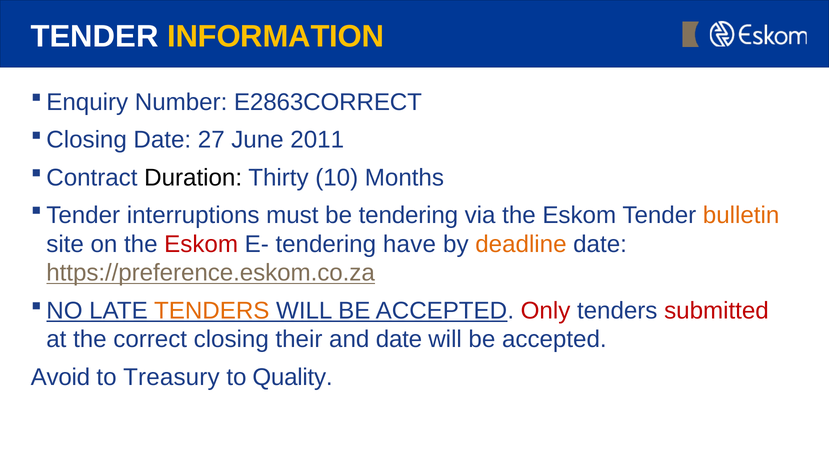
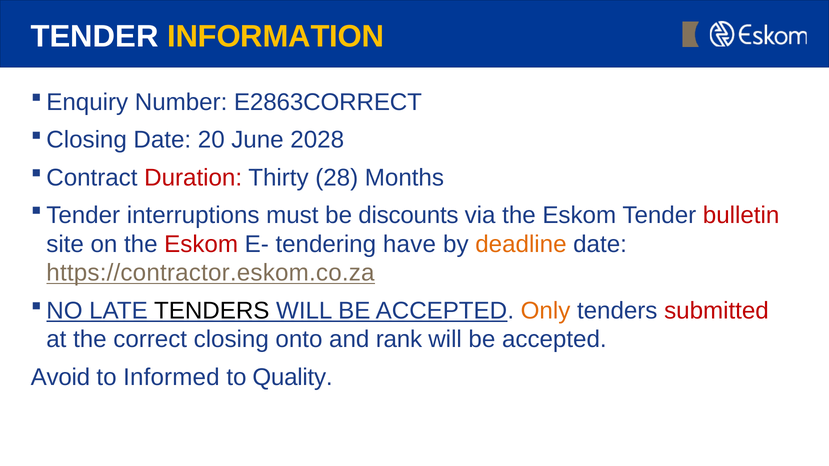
27: 27 -> 20
2011: 2011 -> 2028
Duration colour: black -> red
10: 10 -> 28
be tendering: tendering -> discounts
bulletin colour: orange -> red
https://preference.eskom.co.za: https://preference.eskom.co.za -> https://contractor.eskom.co.za
TENDERS at (212, 311) colour: orange -> black
Only colour: red -> orange
their: their -> onto
and date: date -> rank
Treasury: Treasury -> Informed
